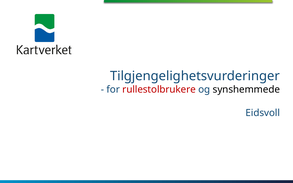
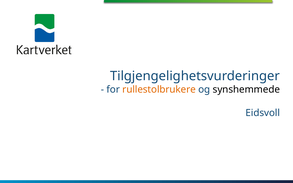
rullestolbrukere colour: red -> orange
